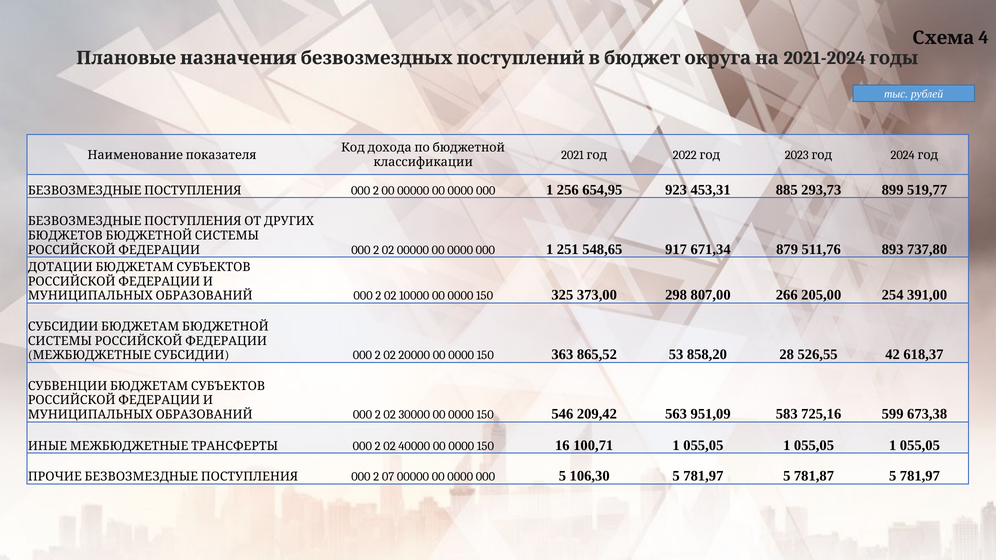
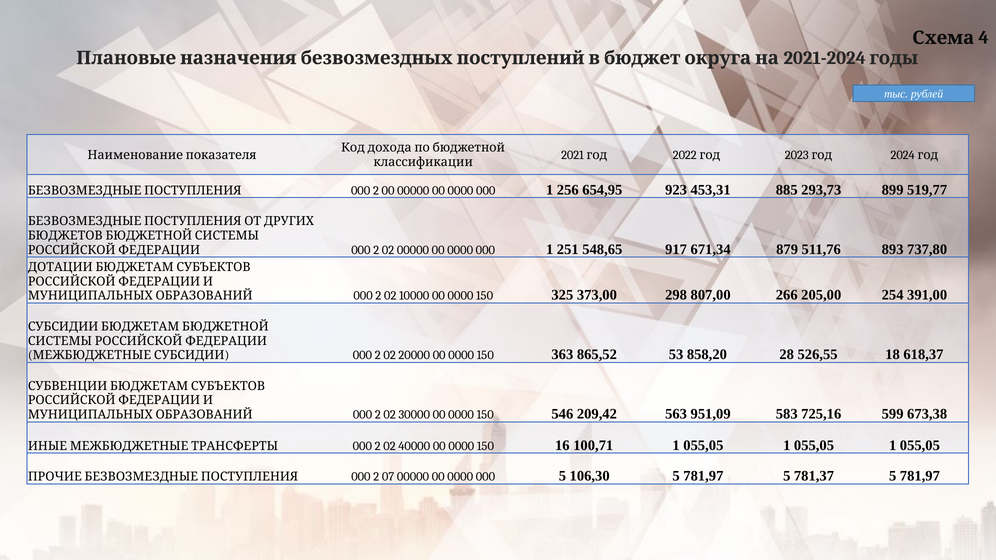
42: 42 -> 18
781,87: 781,87 -> 781,37
